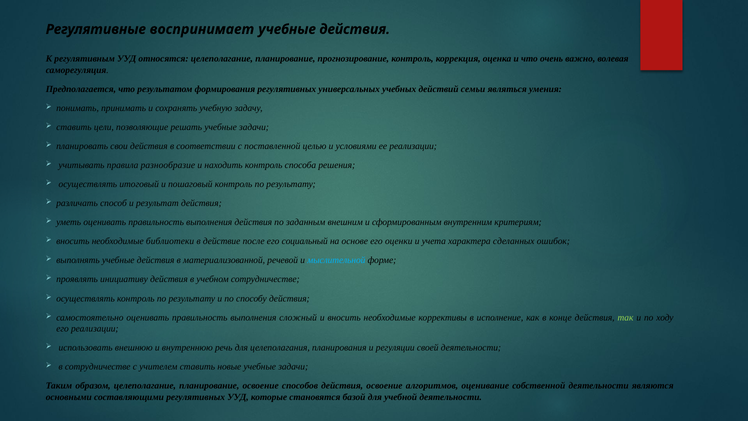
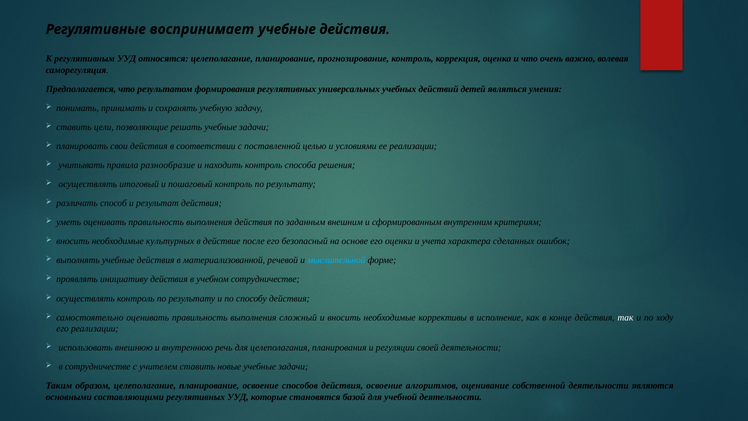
семьи: семьи -> детей
библиотеки: библиотеки -> культурных
социальный: социальный -> безопасный
так colour: light green -> white
